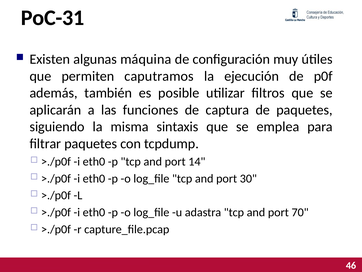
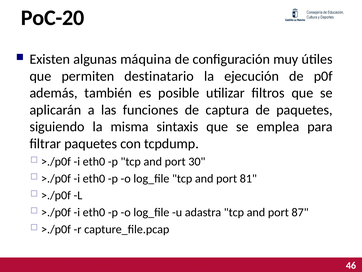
PoC-31: PoC-31 -> PoC-20
caputramos: caputramos -> destinatario
14: 14 -> 30
30: 30 -> 81
70: 70 -> 87
